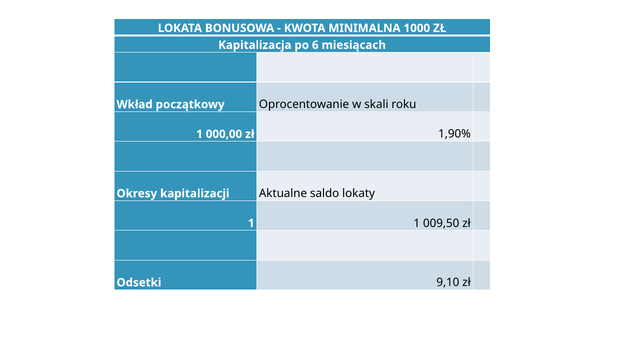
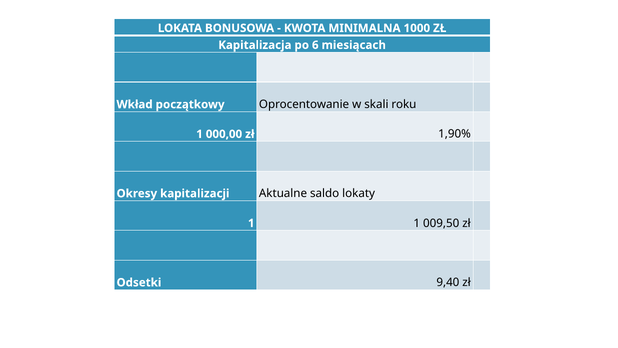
9,10: 9,10 -> 9,40
